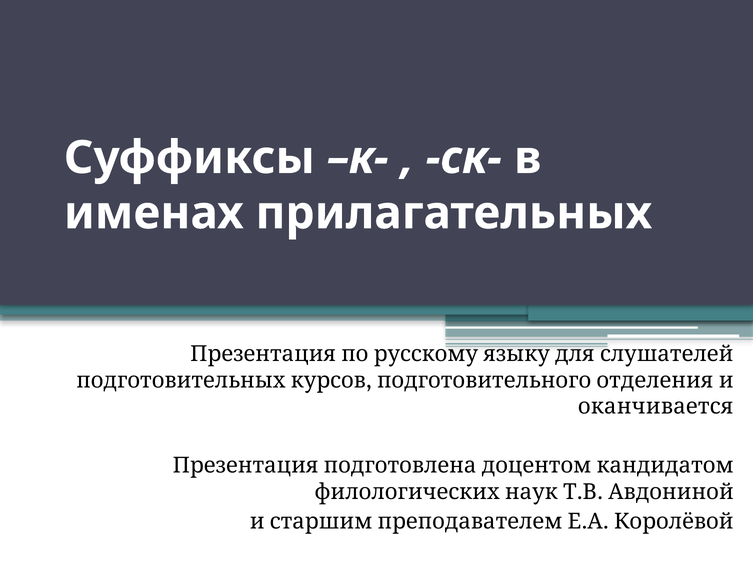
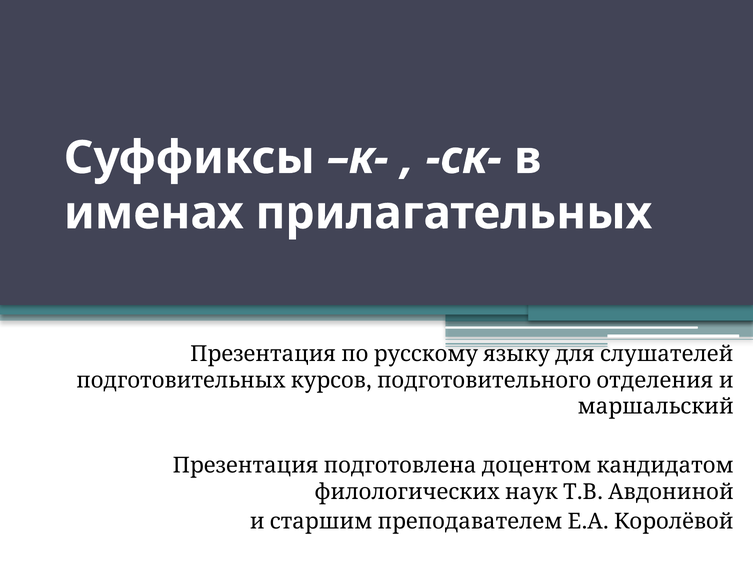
оканчивается: оканчивается -> маршальский
